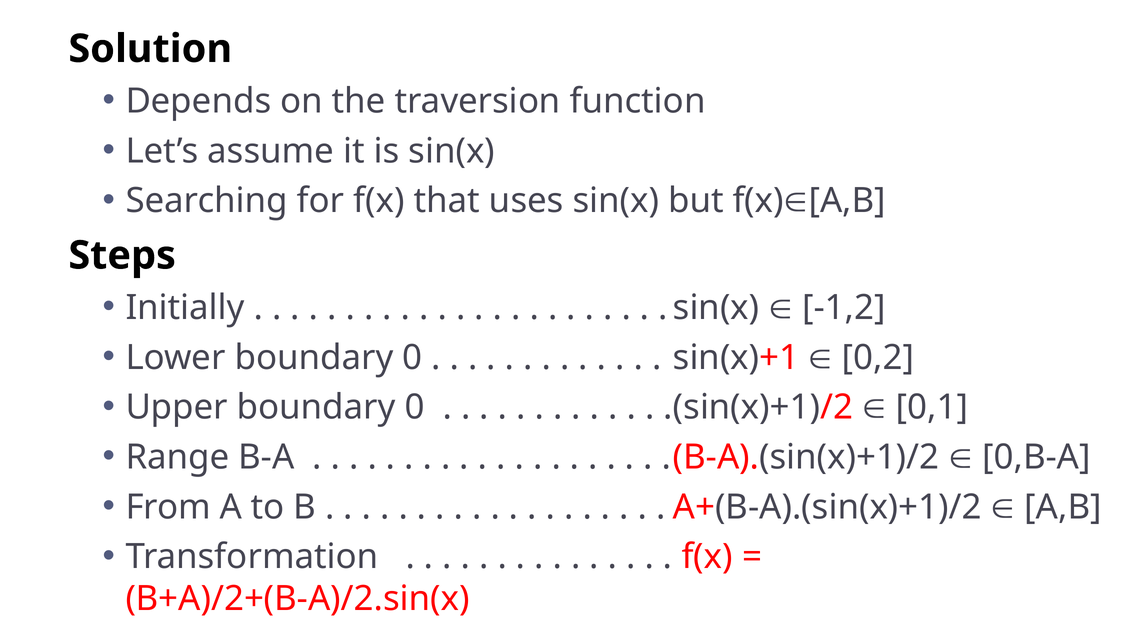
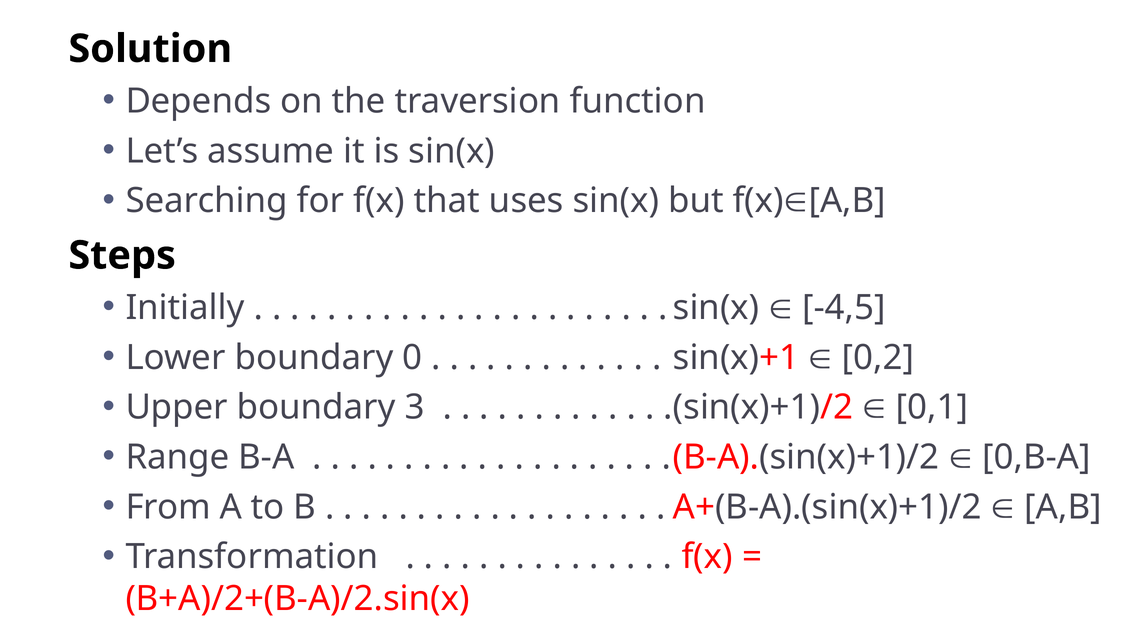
-1,2: -1,2 -> -4,5
Upper boundary 0: 0 -> 3
